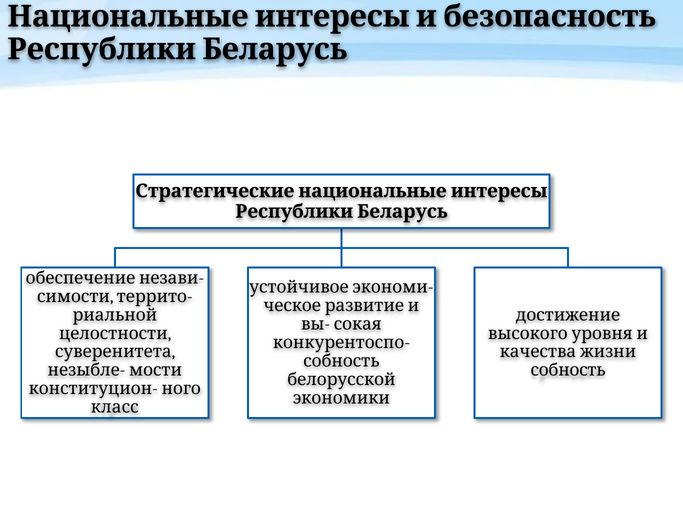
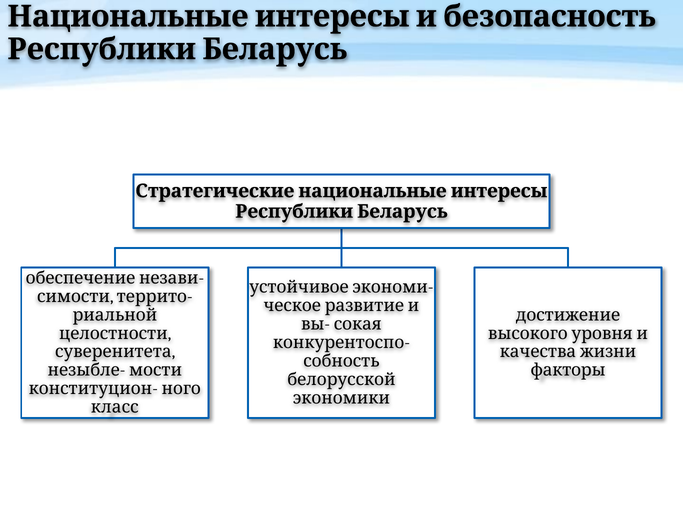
собность at (568, 370): собность -> факторы
